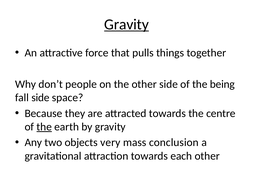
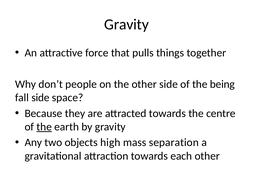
Gravity at (127, 24) underline: present -> none
very: very -> high
conclusion: conclusion -> separation
